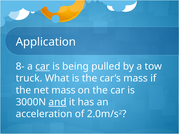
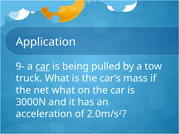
8-: 8- -> 9-
net mass: mass -> what
and underline: present -> none
